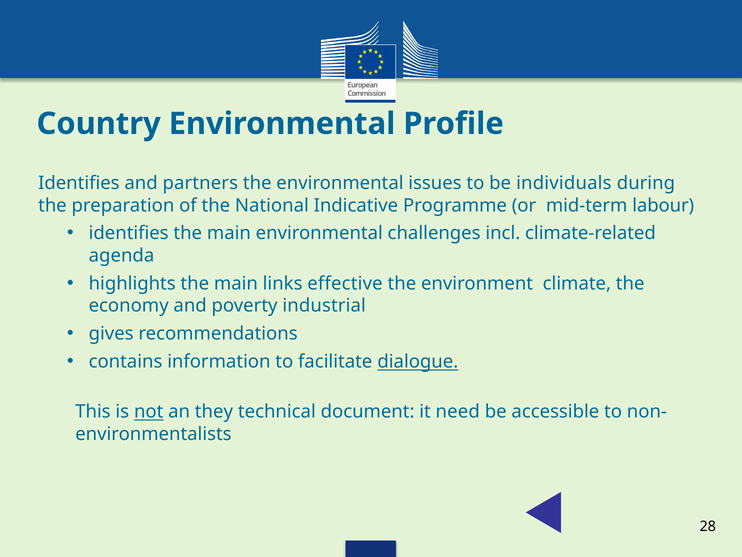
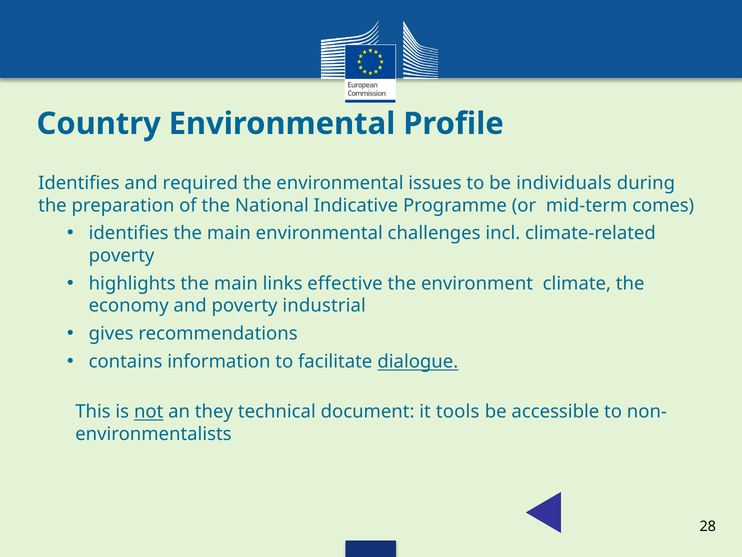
partners: partners -> required
labour: labour -> comes
agenda at (121, 255): agenda -> poverty
need: need -> tools
